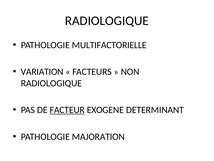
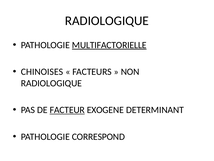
MULTIFACTORIELLE underline: none -> present
VARIATION: VARIATION -> CHINOISES
MAJORATION: MAJORATION -> CORRESPOND
